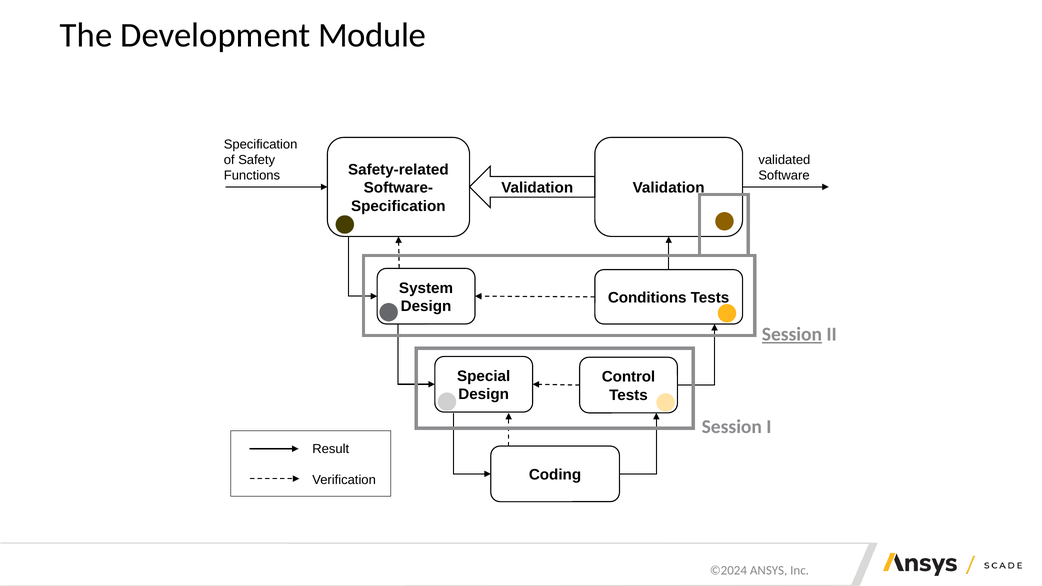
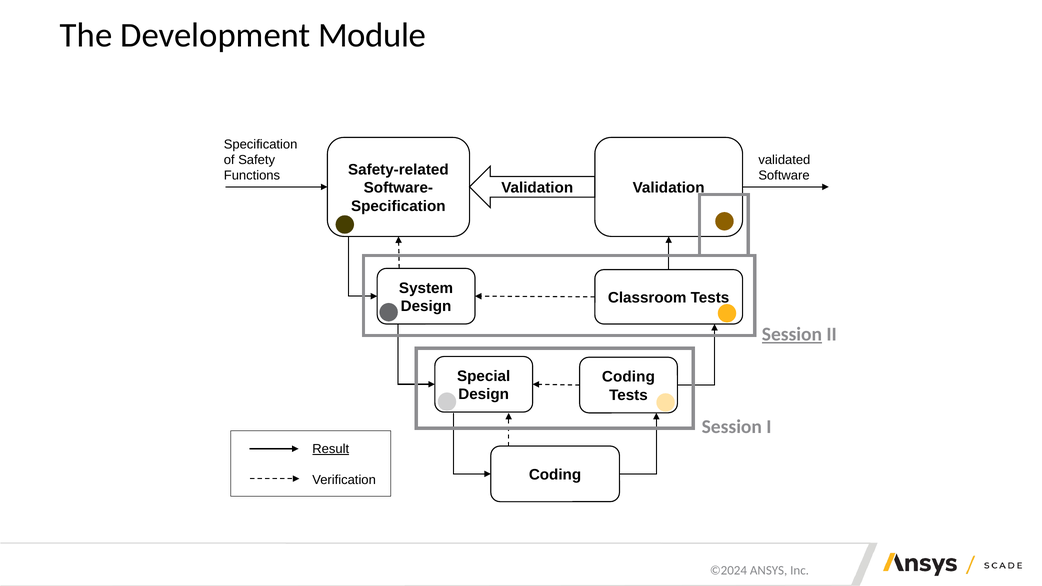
Conditions: Conditions -> Classroom
Control at (629, 377): Control -> Coding
Result underline: none -> present
